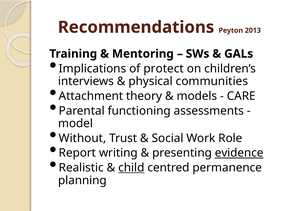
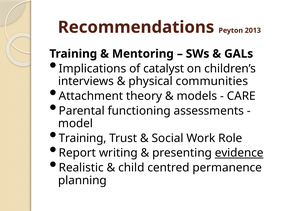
protect: protect -> catalyst
Without at (82, 138): Without -> Training
child underline: present -> none
